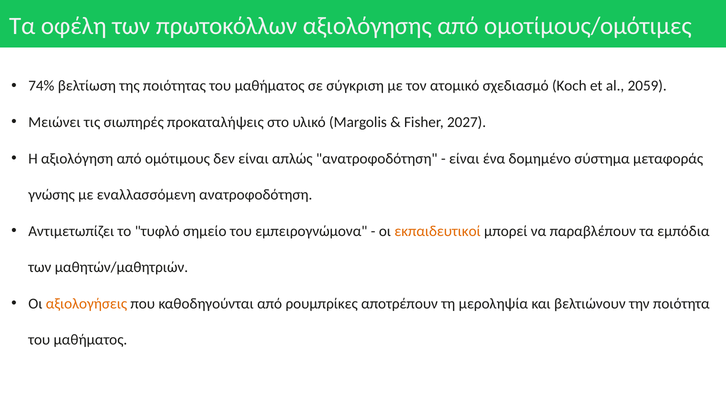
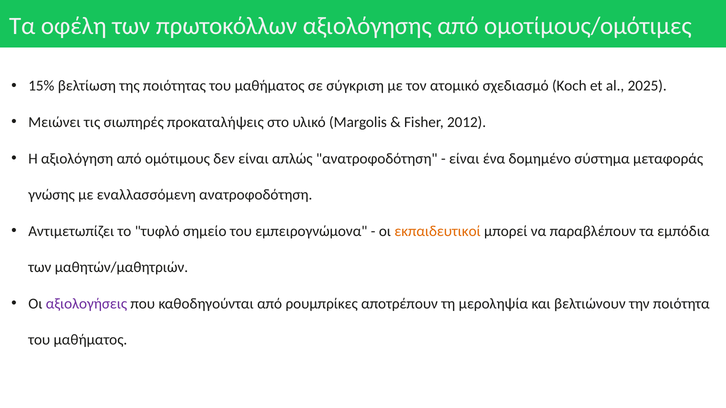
74%: 74% -> 15%
2059: 2059 -> 2025
2027: 2027 -> 2012
αξιολογήσεις colour: orange -> purple
